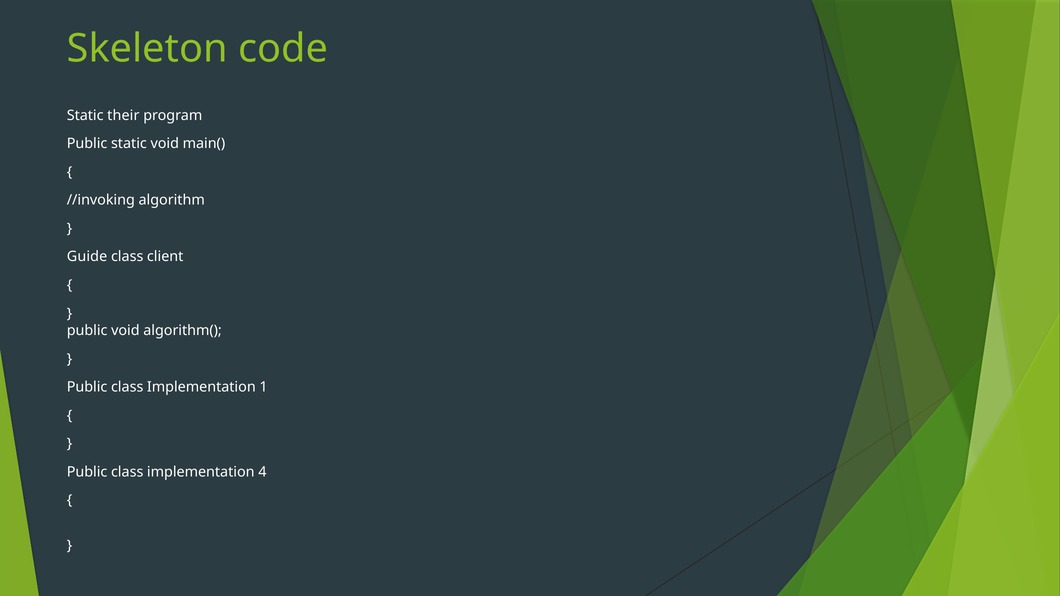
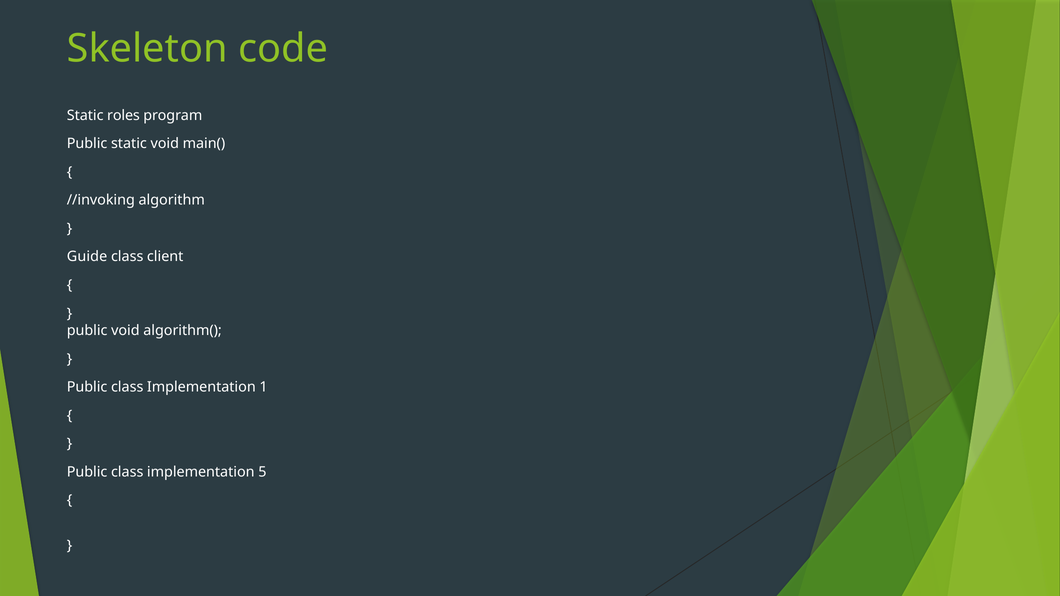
their: their -> roles
4: 4 -> 5
